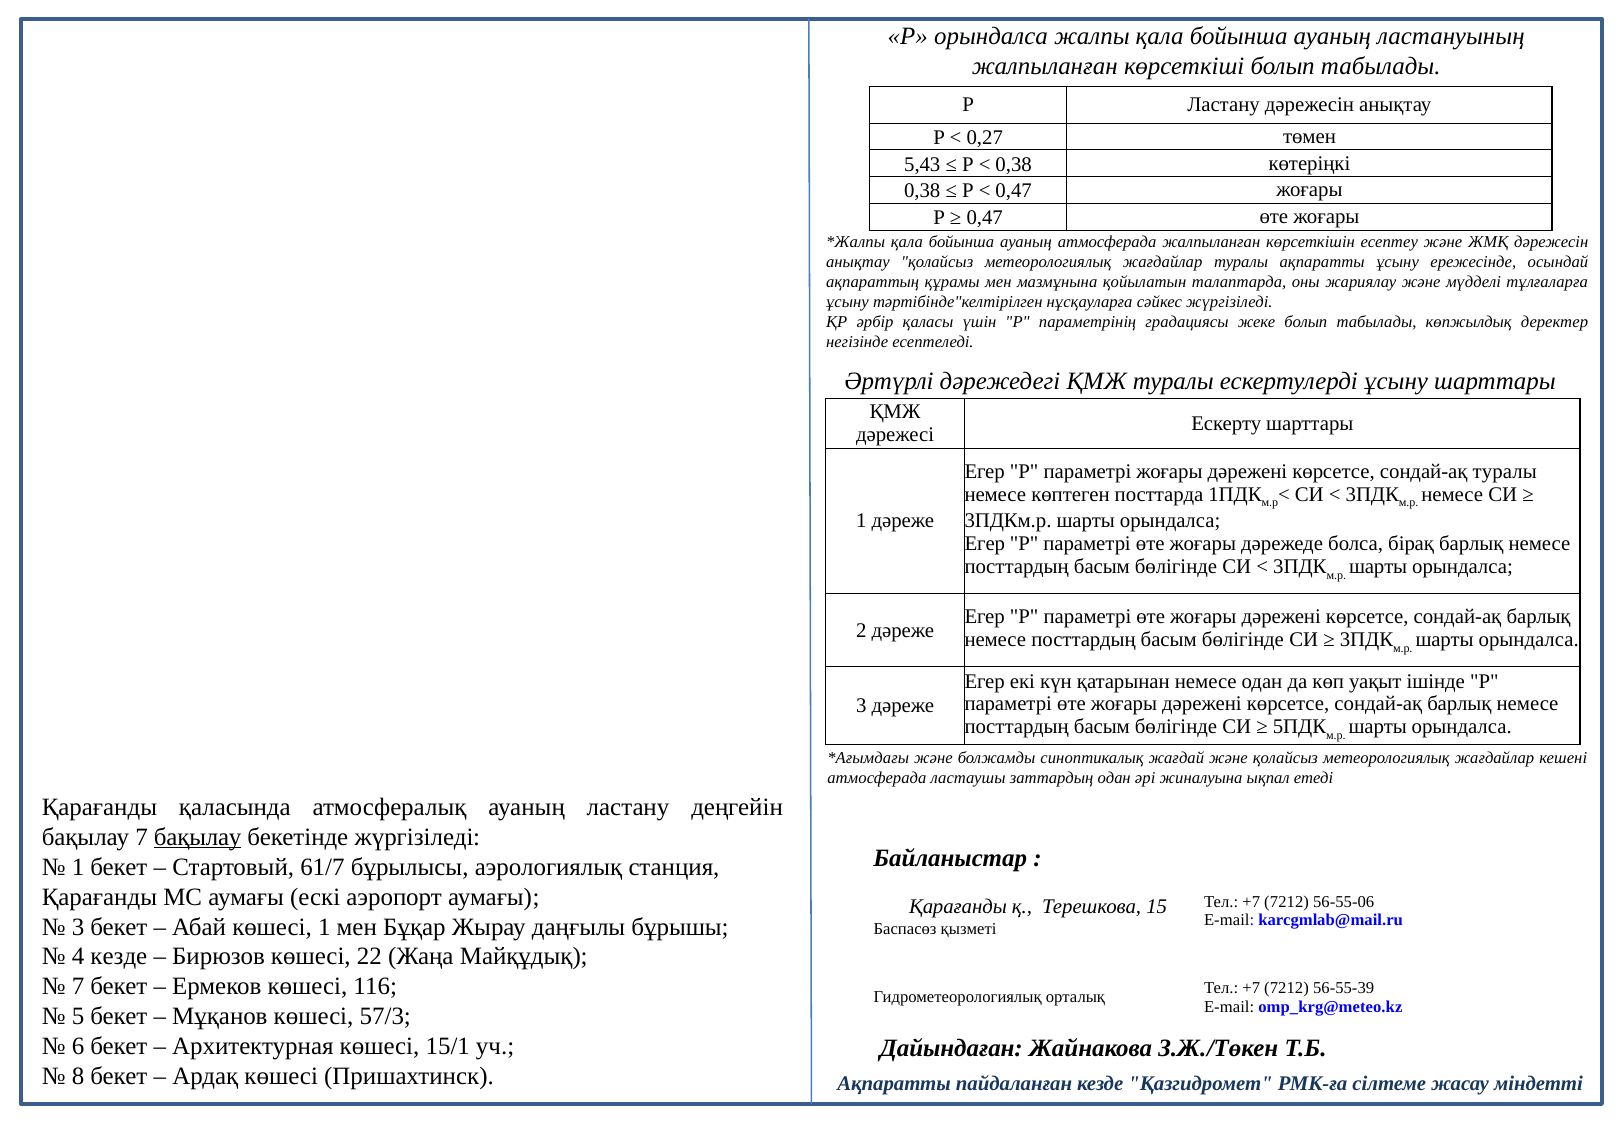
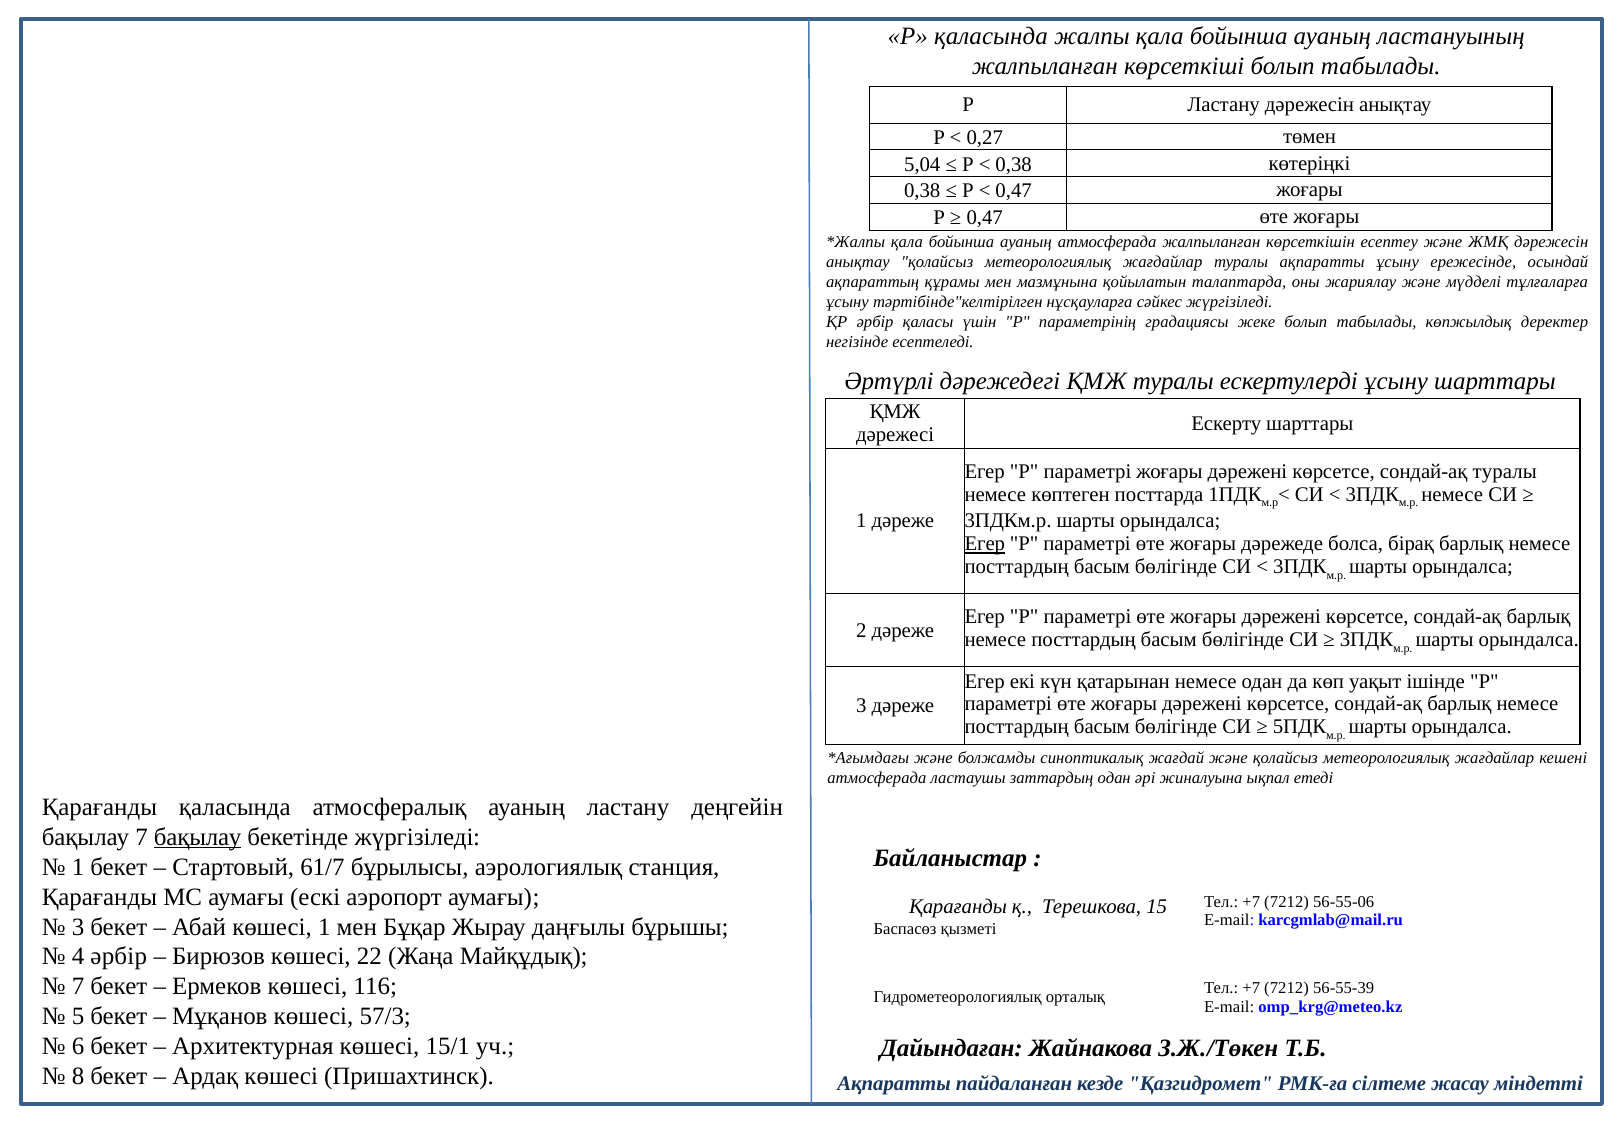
Р орындалса: орындалса -> қаласында
5,43: 5,43 -> 5,04
Егер at (985, 544) underline: none -> present
4 кезде: кезде -> әрбір
